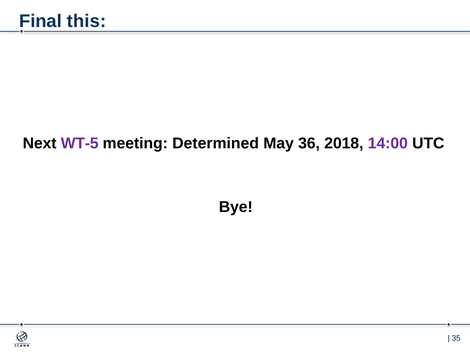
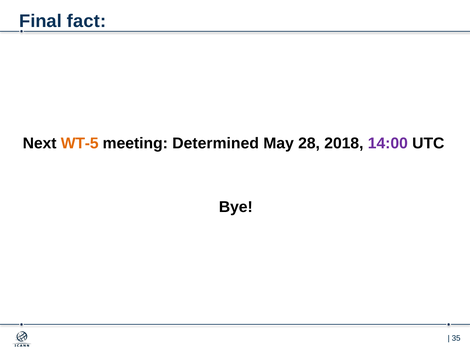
this: this -> fact
WT-5 colour: purple -> orange
36: 36 -> 28
